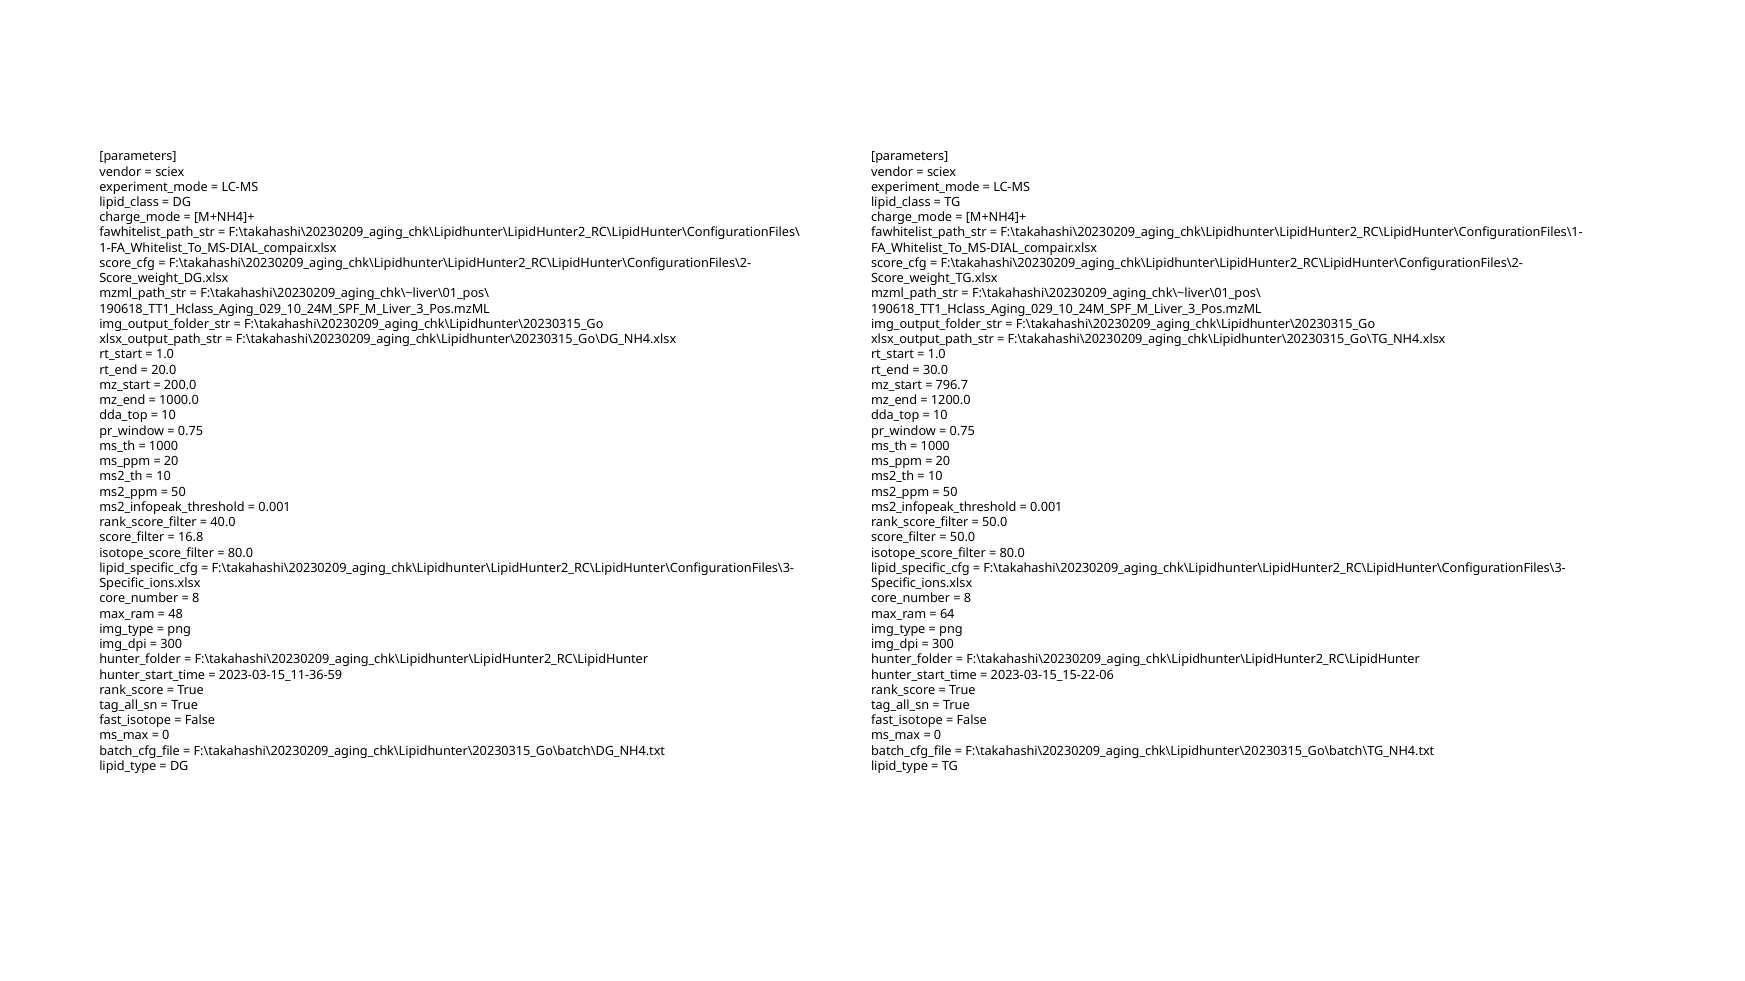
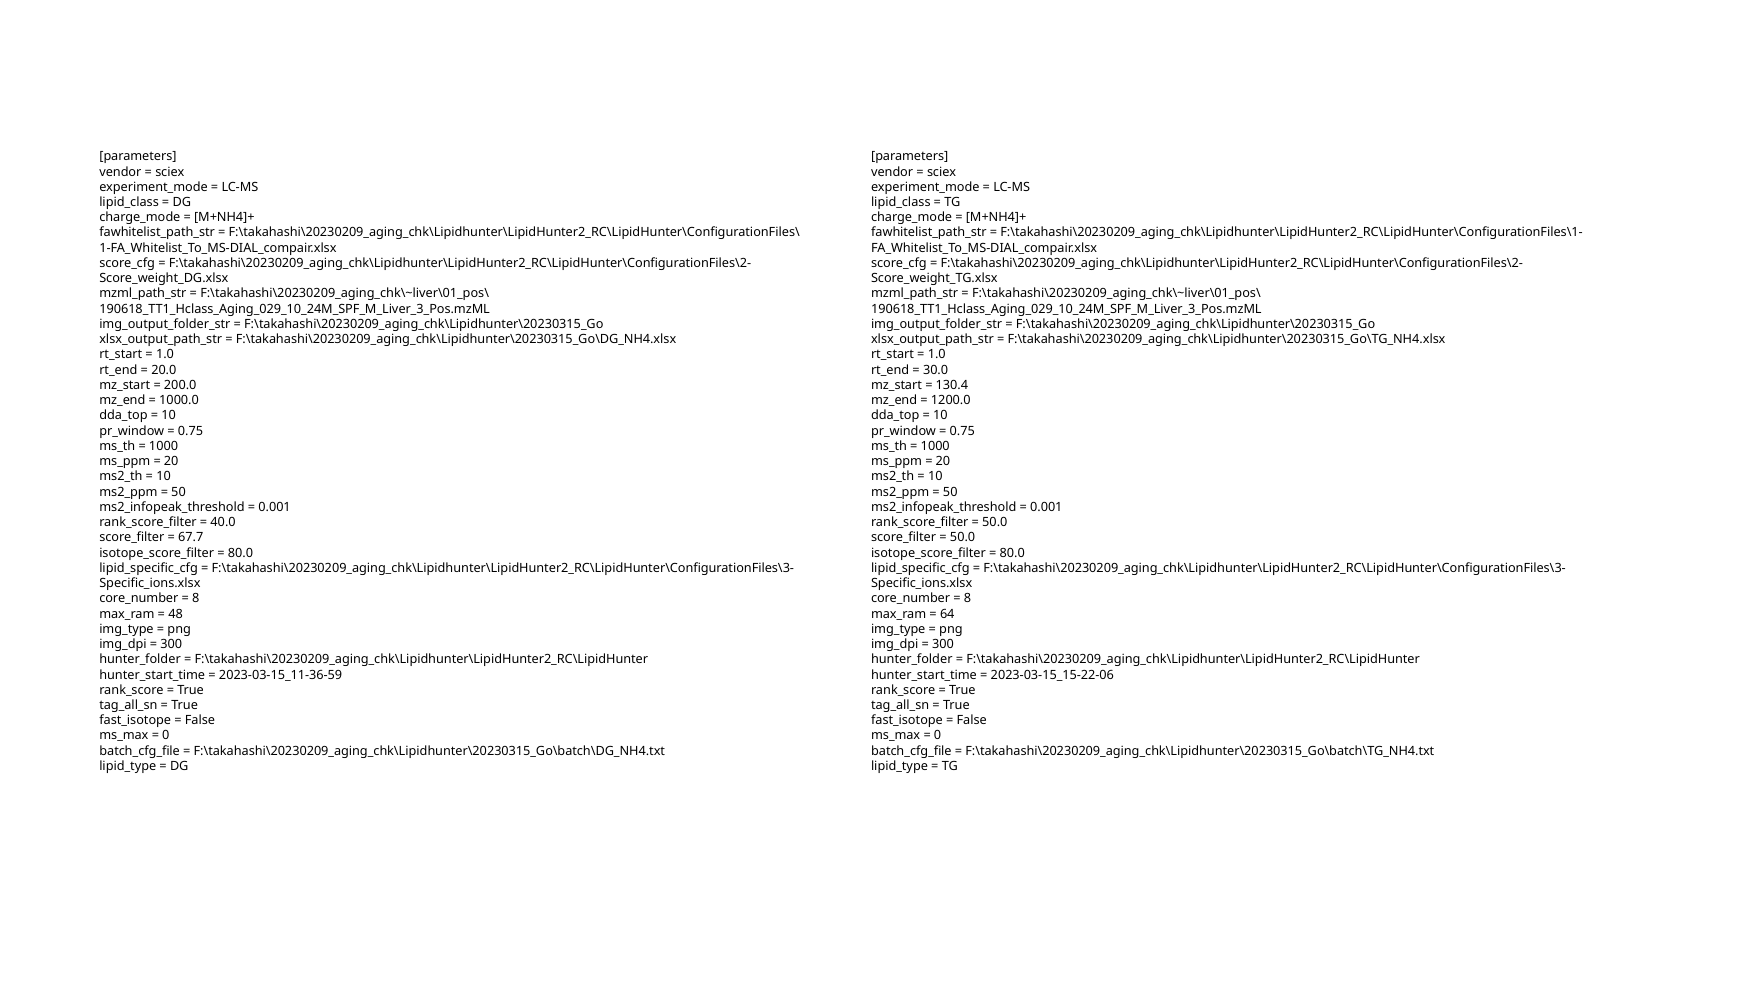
796.7: 796.7 -> 130.4
16.8: 16.8 -> 67.7
